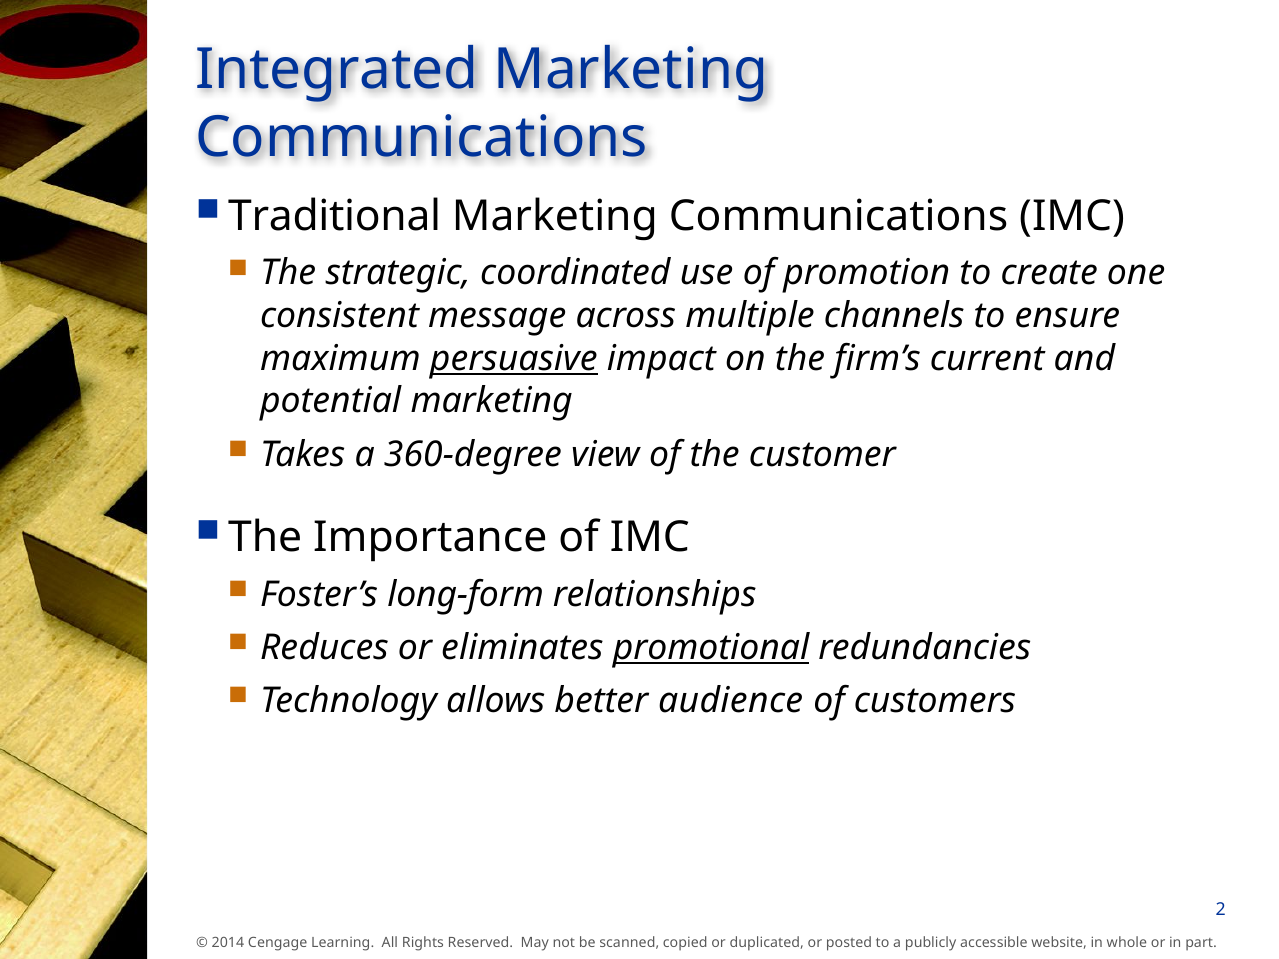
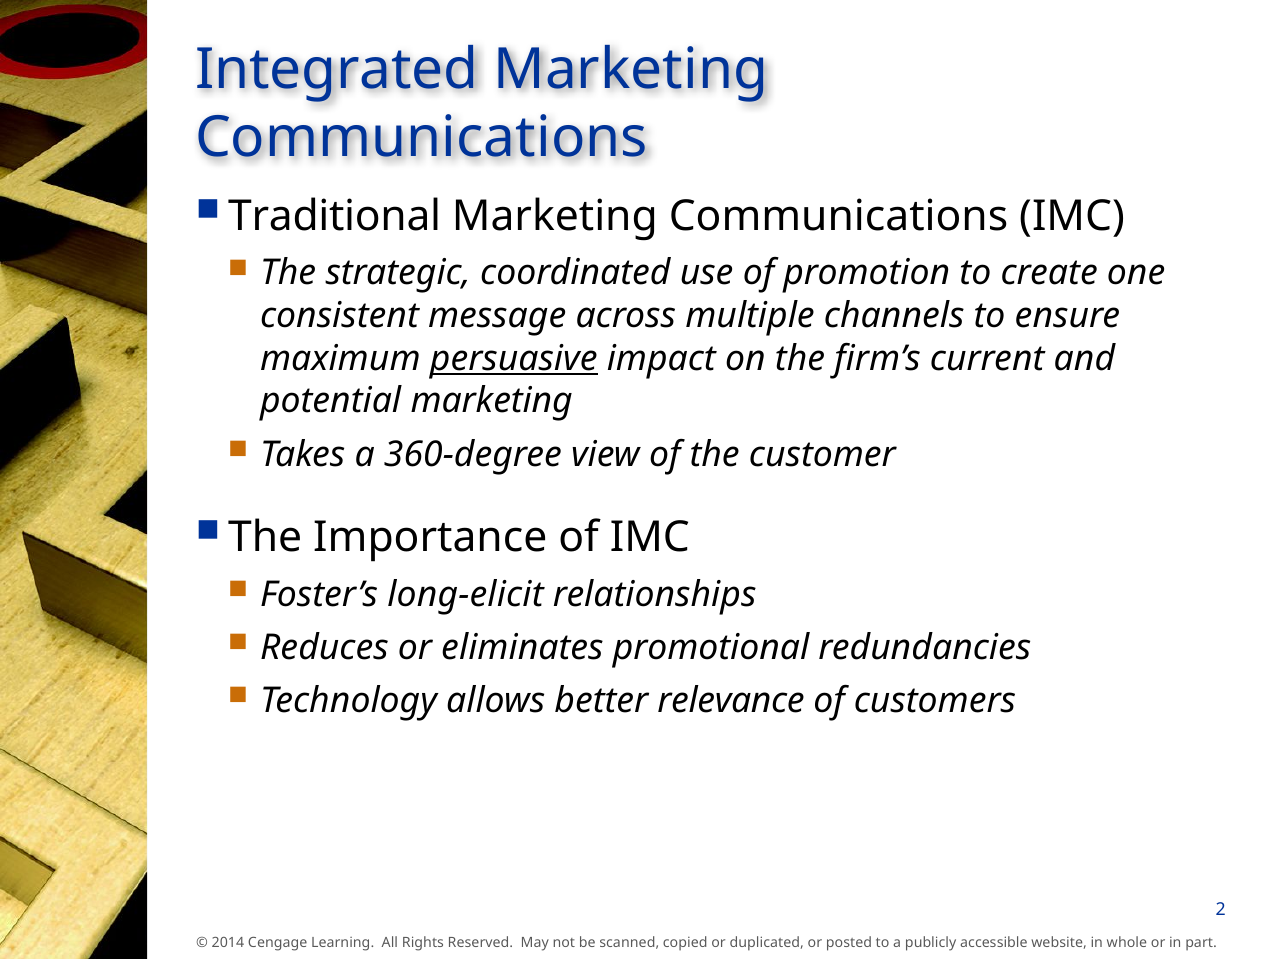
long-form: long-form -> long-elicit
promotional underline: present -> none
audience: audience -> relevance
